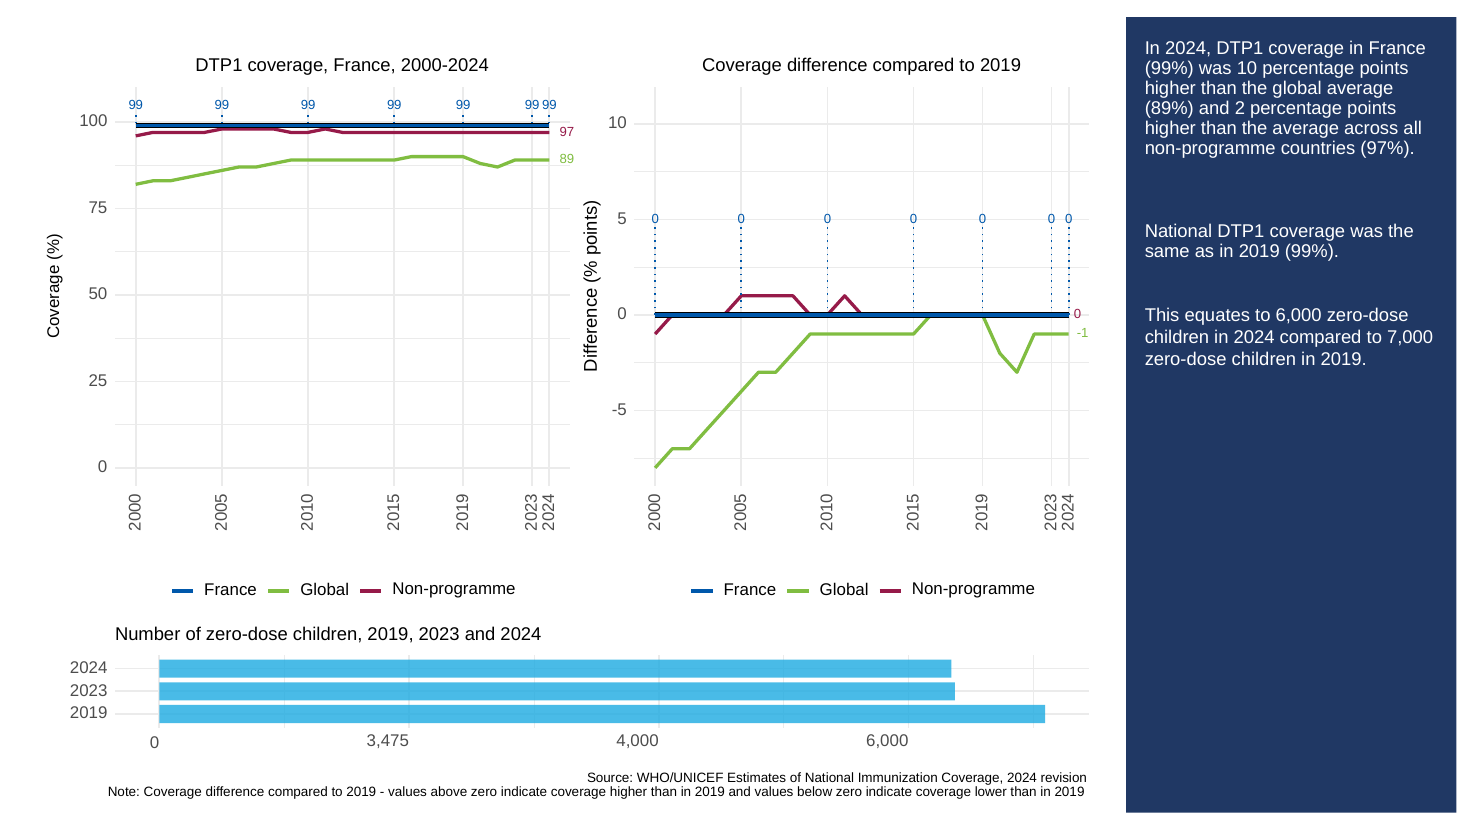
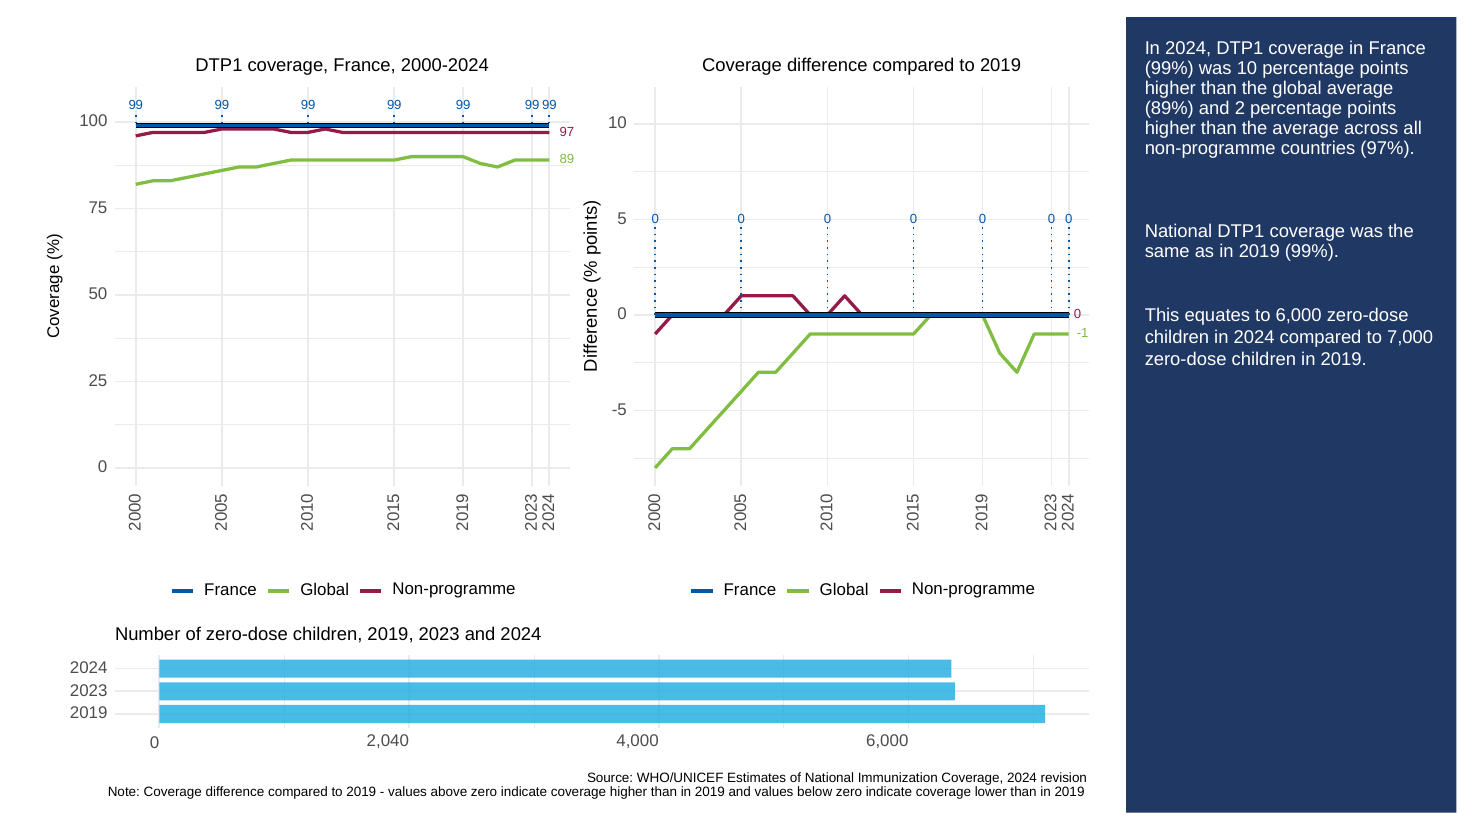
3,475: 3,475 -> 2,040
